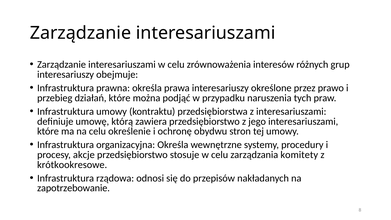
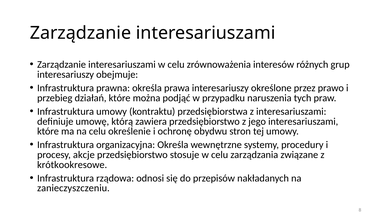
komitety: komitety -> związane
zapotrzebowanie: zapotrzebowanie -> zanieczyszczeniu
